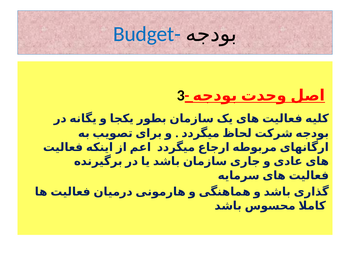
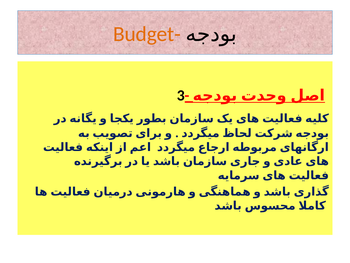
Budget- colour: blue -> orange
